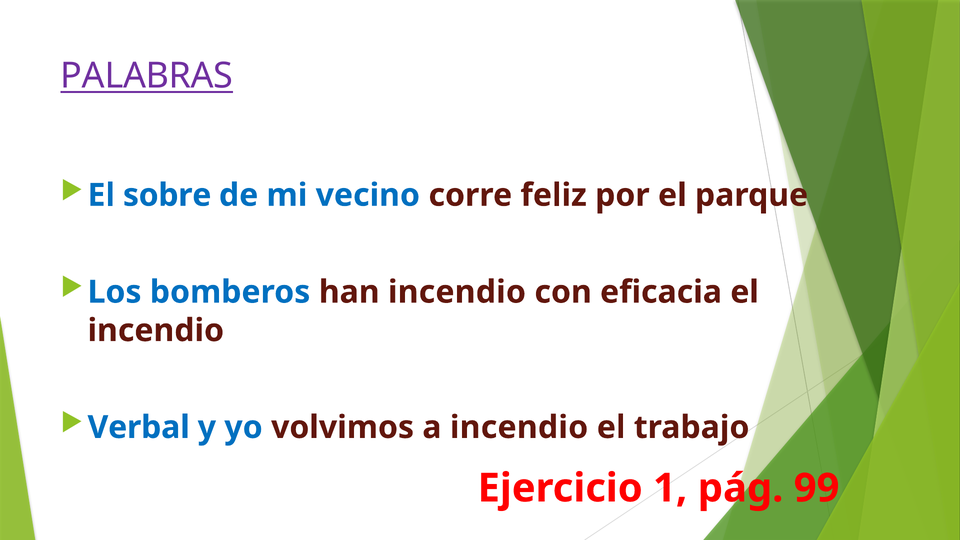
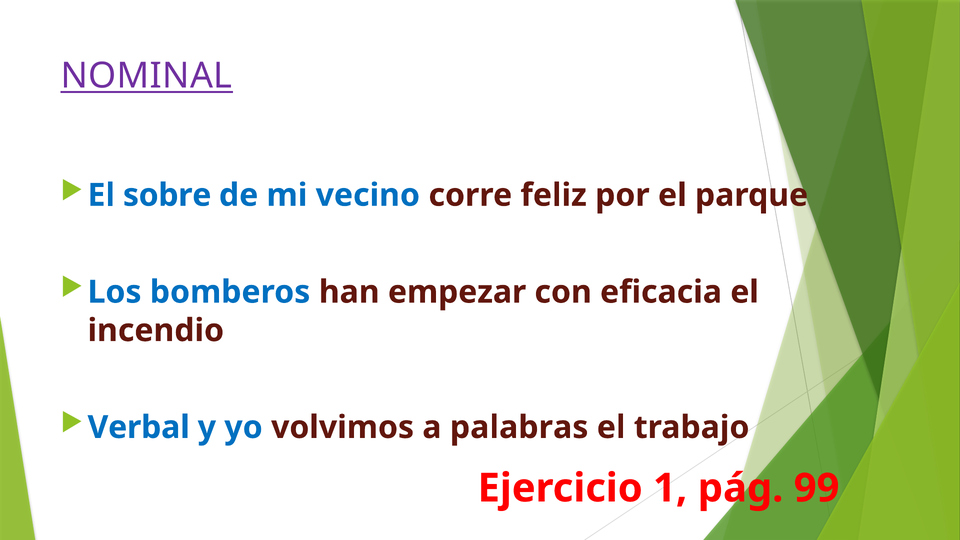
PALABRAS: PALABRAS -> NOMINAL
han incendio: incendio -> empezar
a incendio: incendio -> palabras
